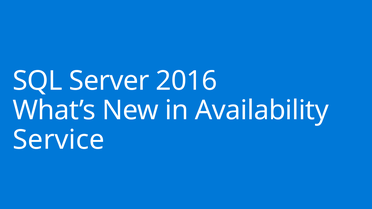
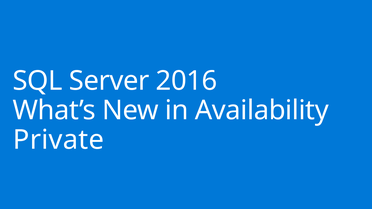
Service: Service -> Private
